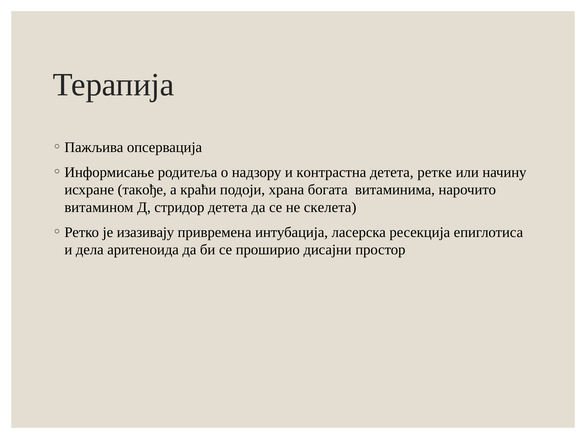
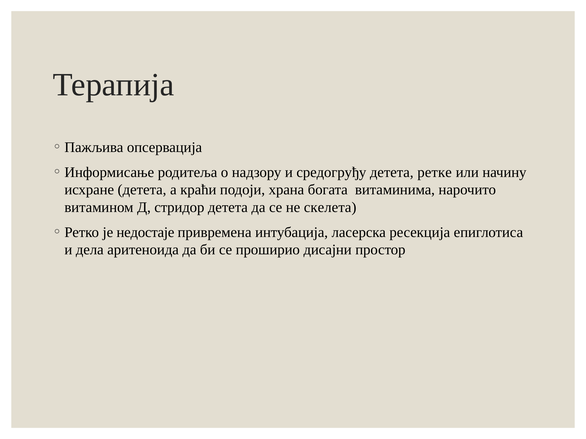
контрастна: контрастна -> средогруђу
исхране такође: такође -> детета
изазивају: изазивају -> недостаје
